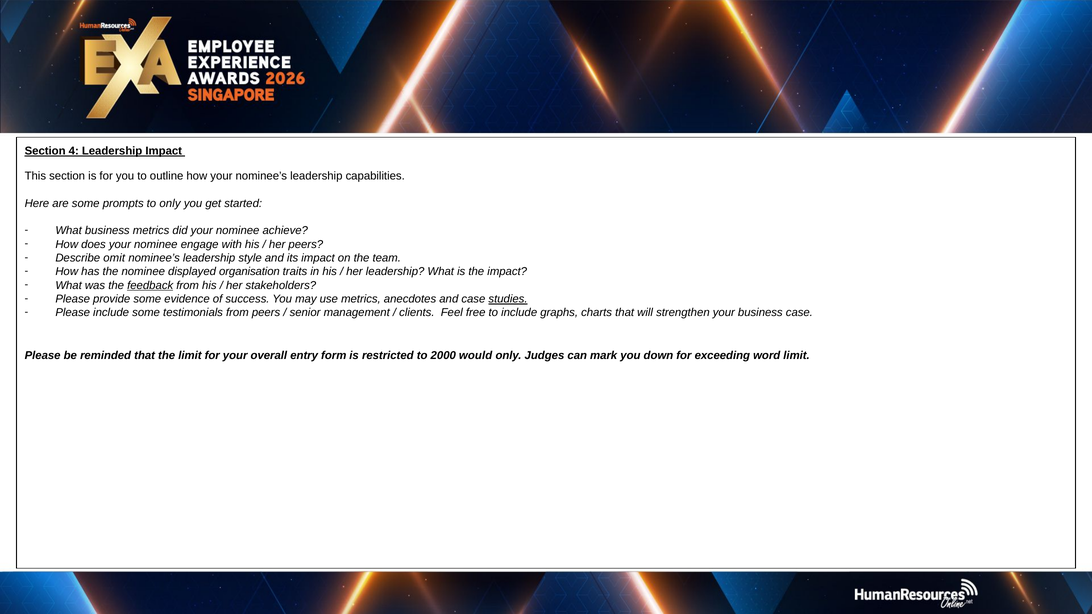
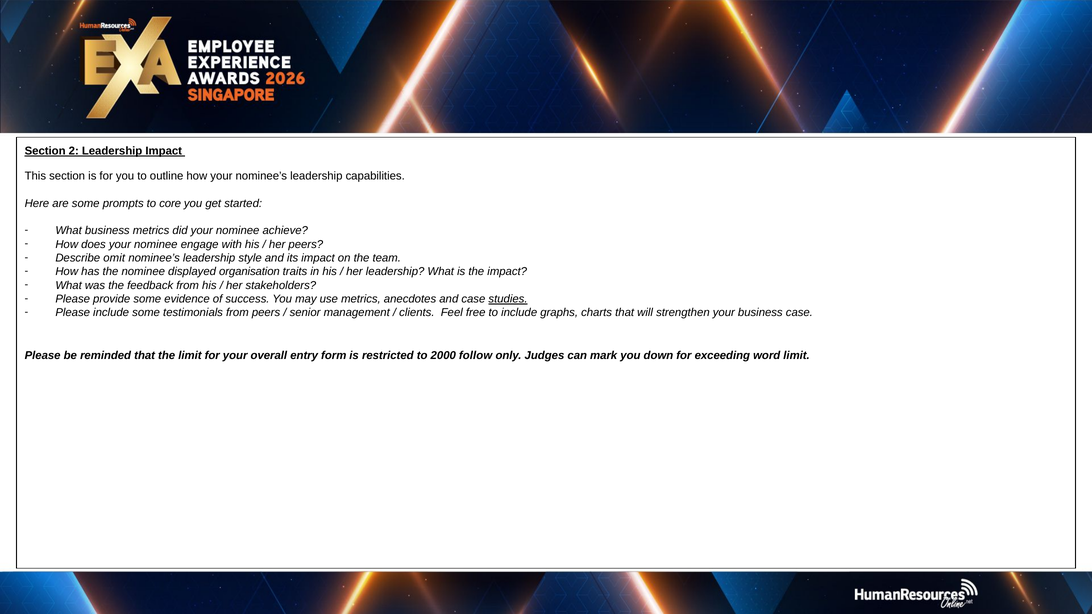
4: 4 -> 2
to only: only -> core
feedback underline: present -> none
would: would -> follow
